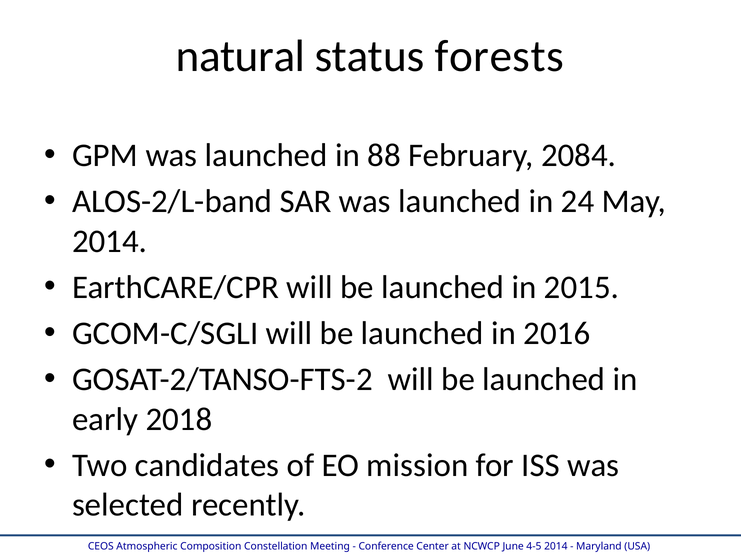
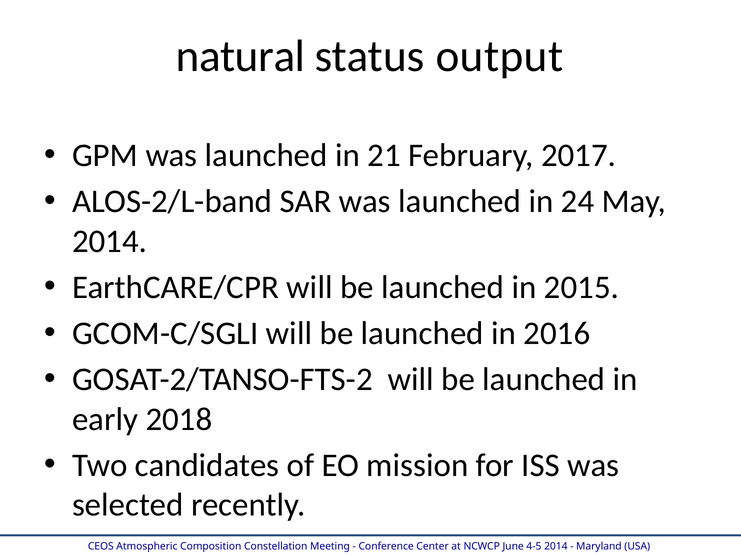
forests: forests -> output
88: 88 -> 21
2084: 2084 -> 2017
